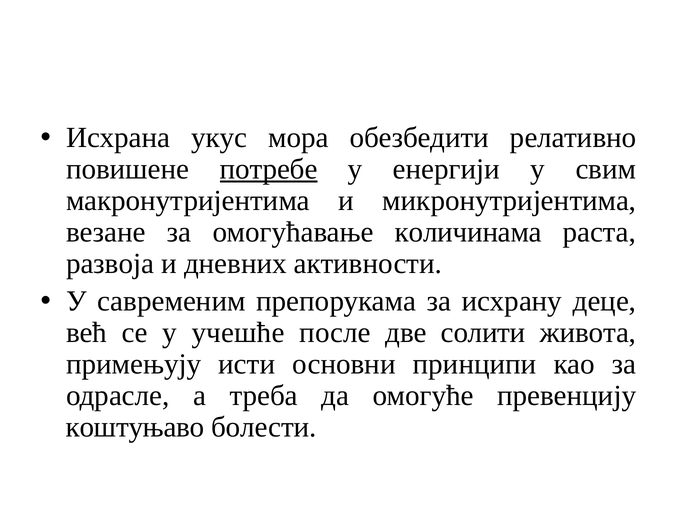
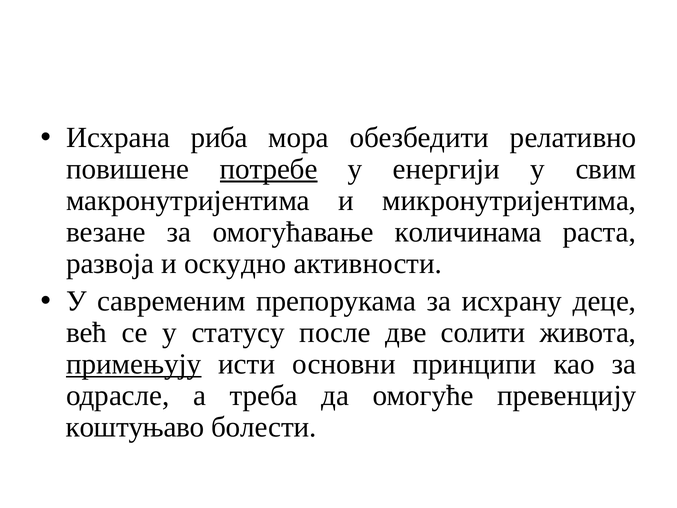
укус: укус -> риба
дневних: дневних -> оскудно
учешће: учешће -> статусу
примењују underline: none -> present
